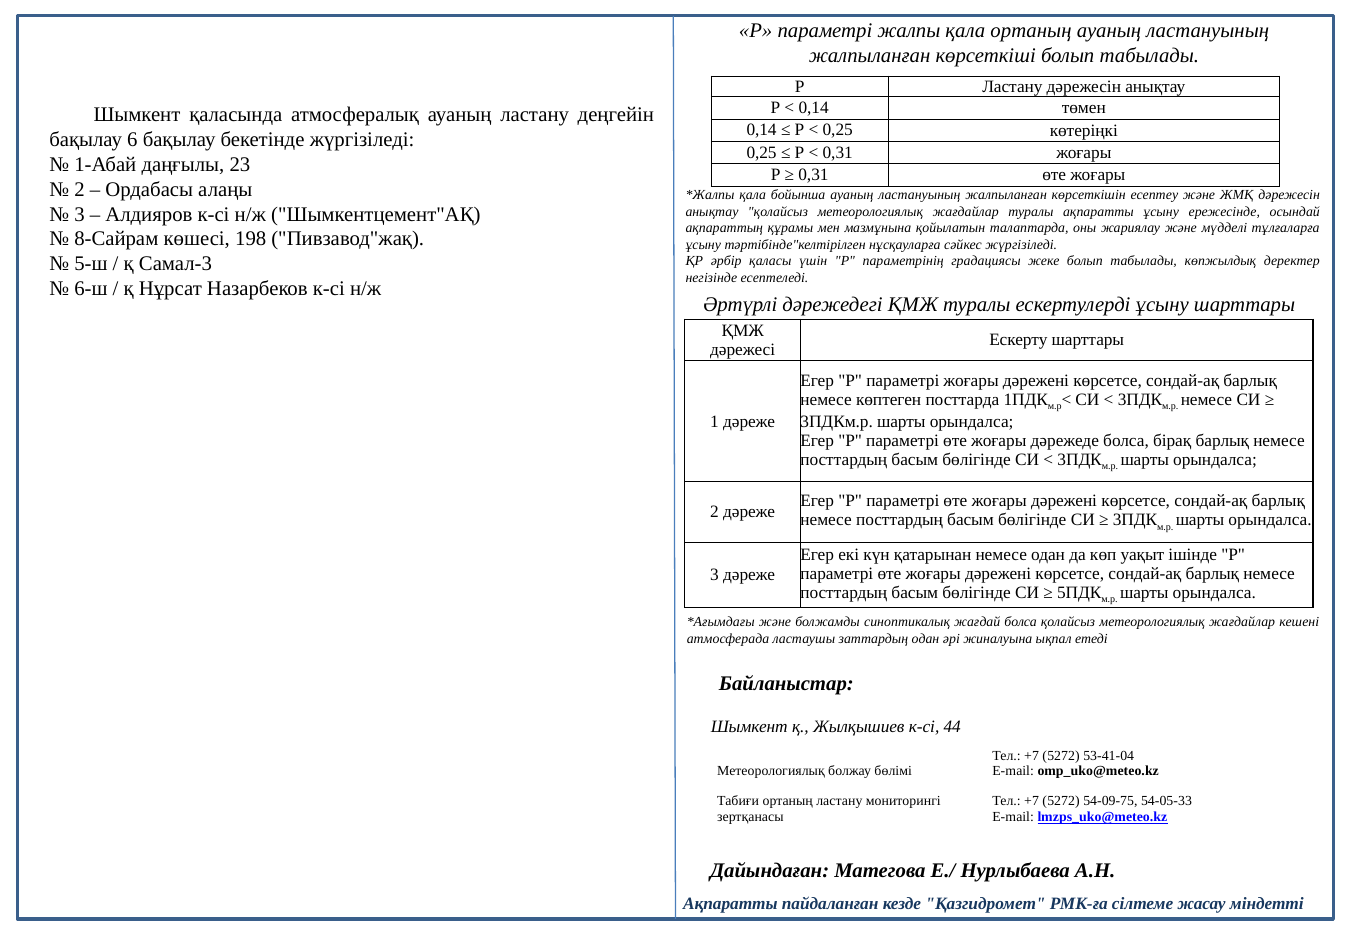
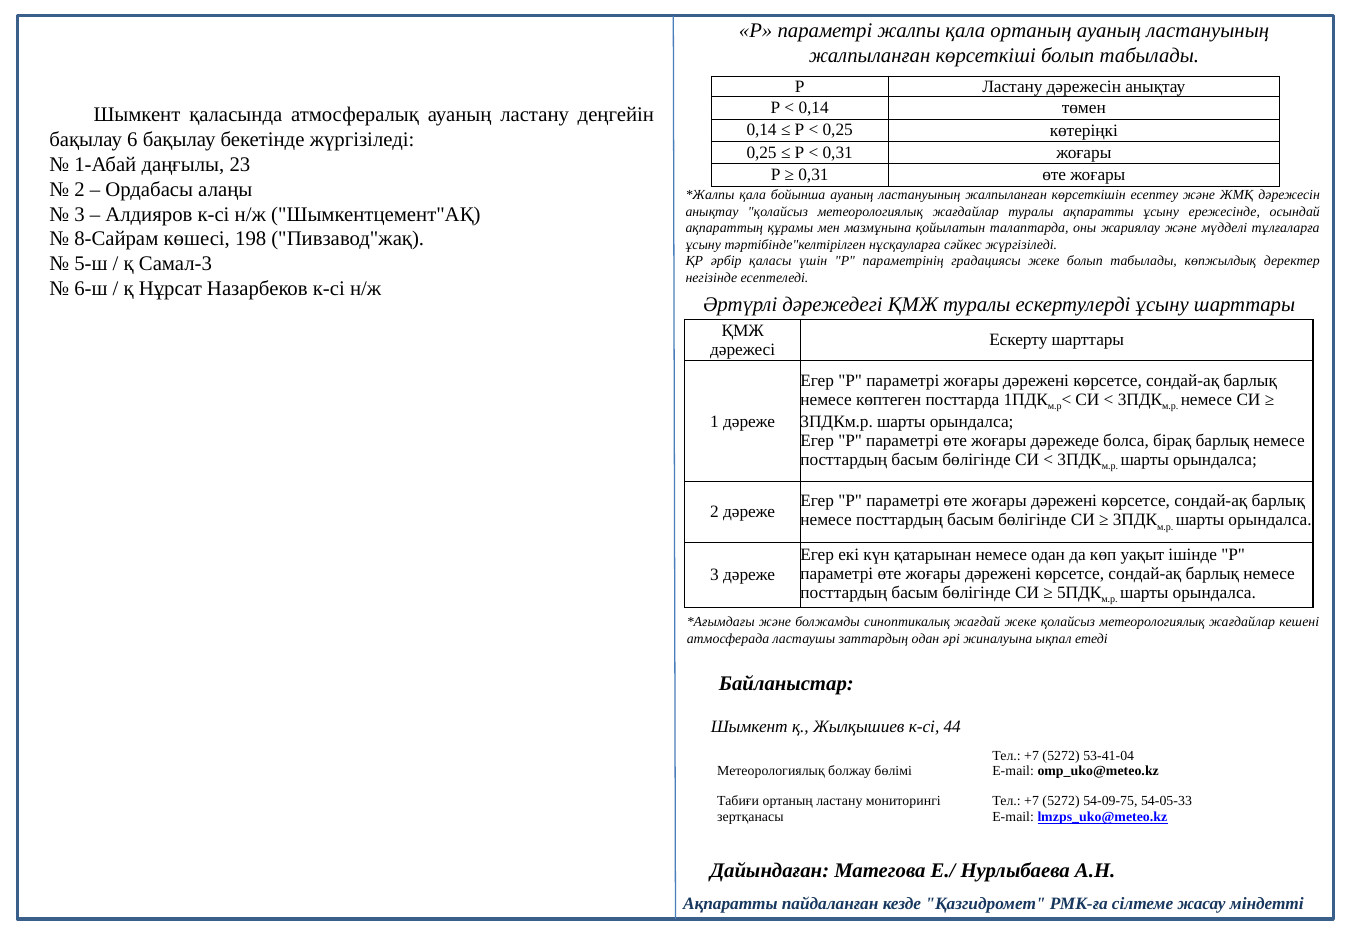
жағдай болса: болса -> жеке
